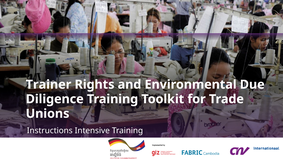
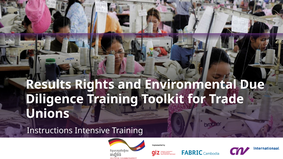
Trainer: Trainer -> Results
